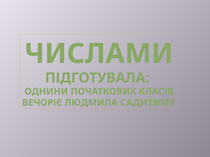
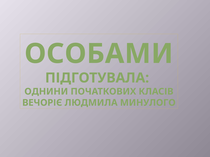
ЧИСЛАМИ: ЧИСЛАМИ -> ОСОБАМИ
САДИТИМУ: САДИТИМУ -> МИНУЛОГО
